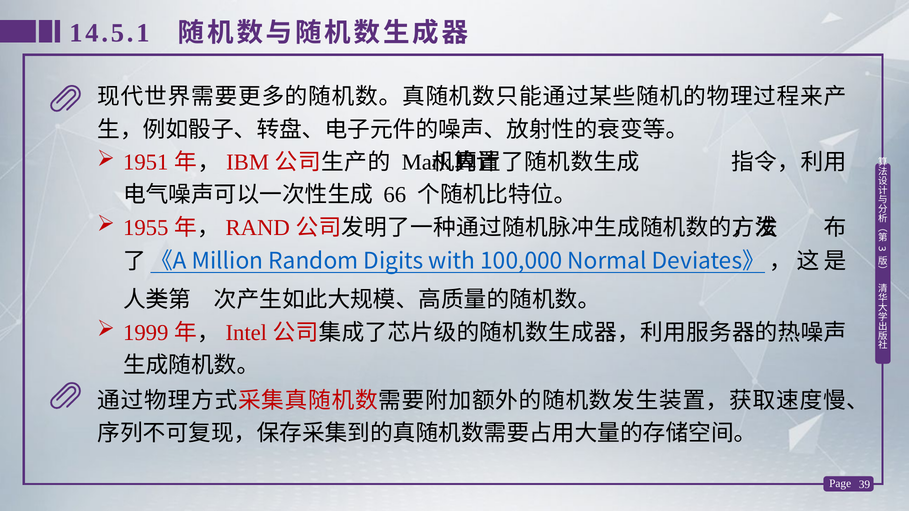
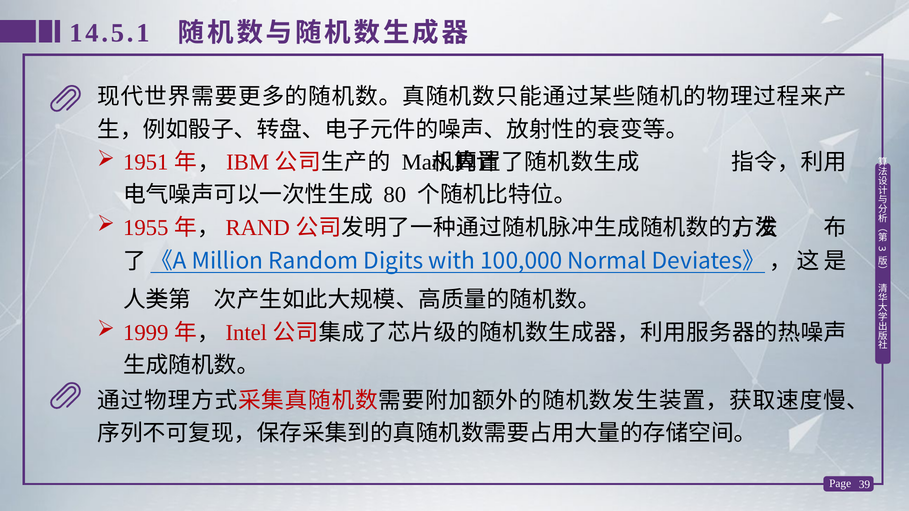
66: 66 -> 80
